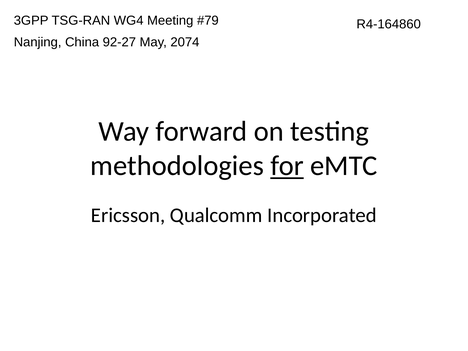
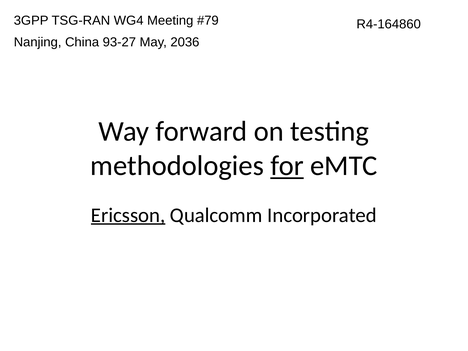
92-27: 92-27 -> 93-27
2074: 2074 -> 2036
Ericsson underline: none -> present
